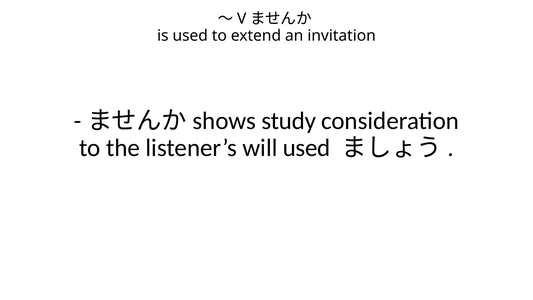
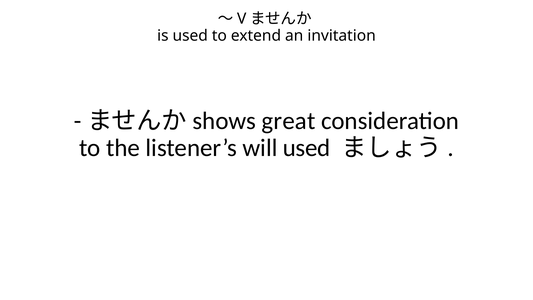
study: study -> great
